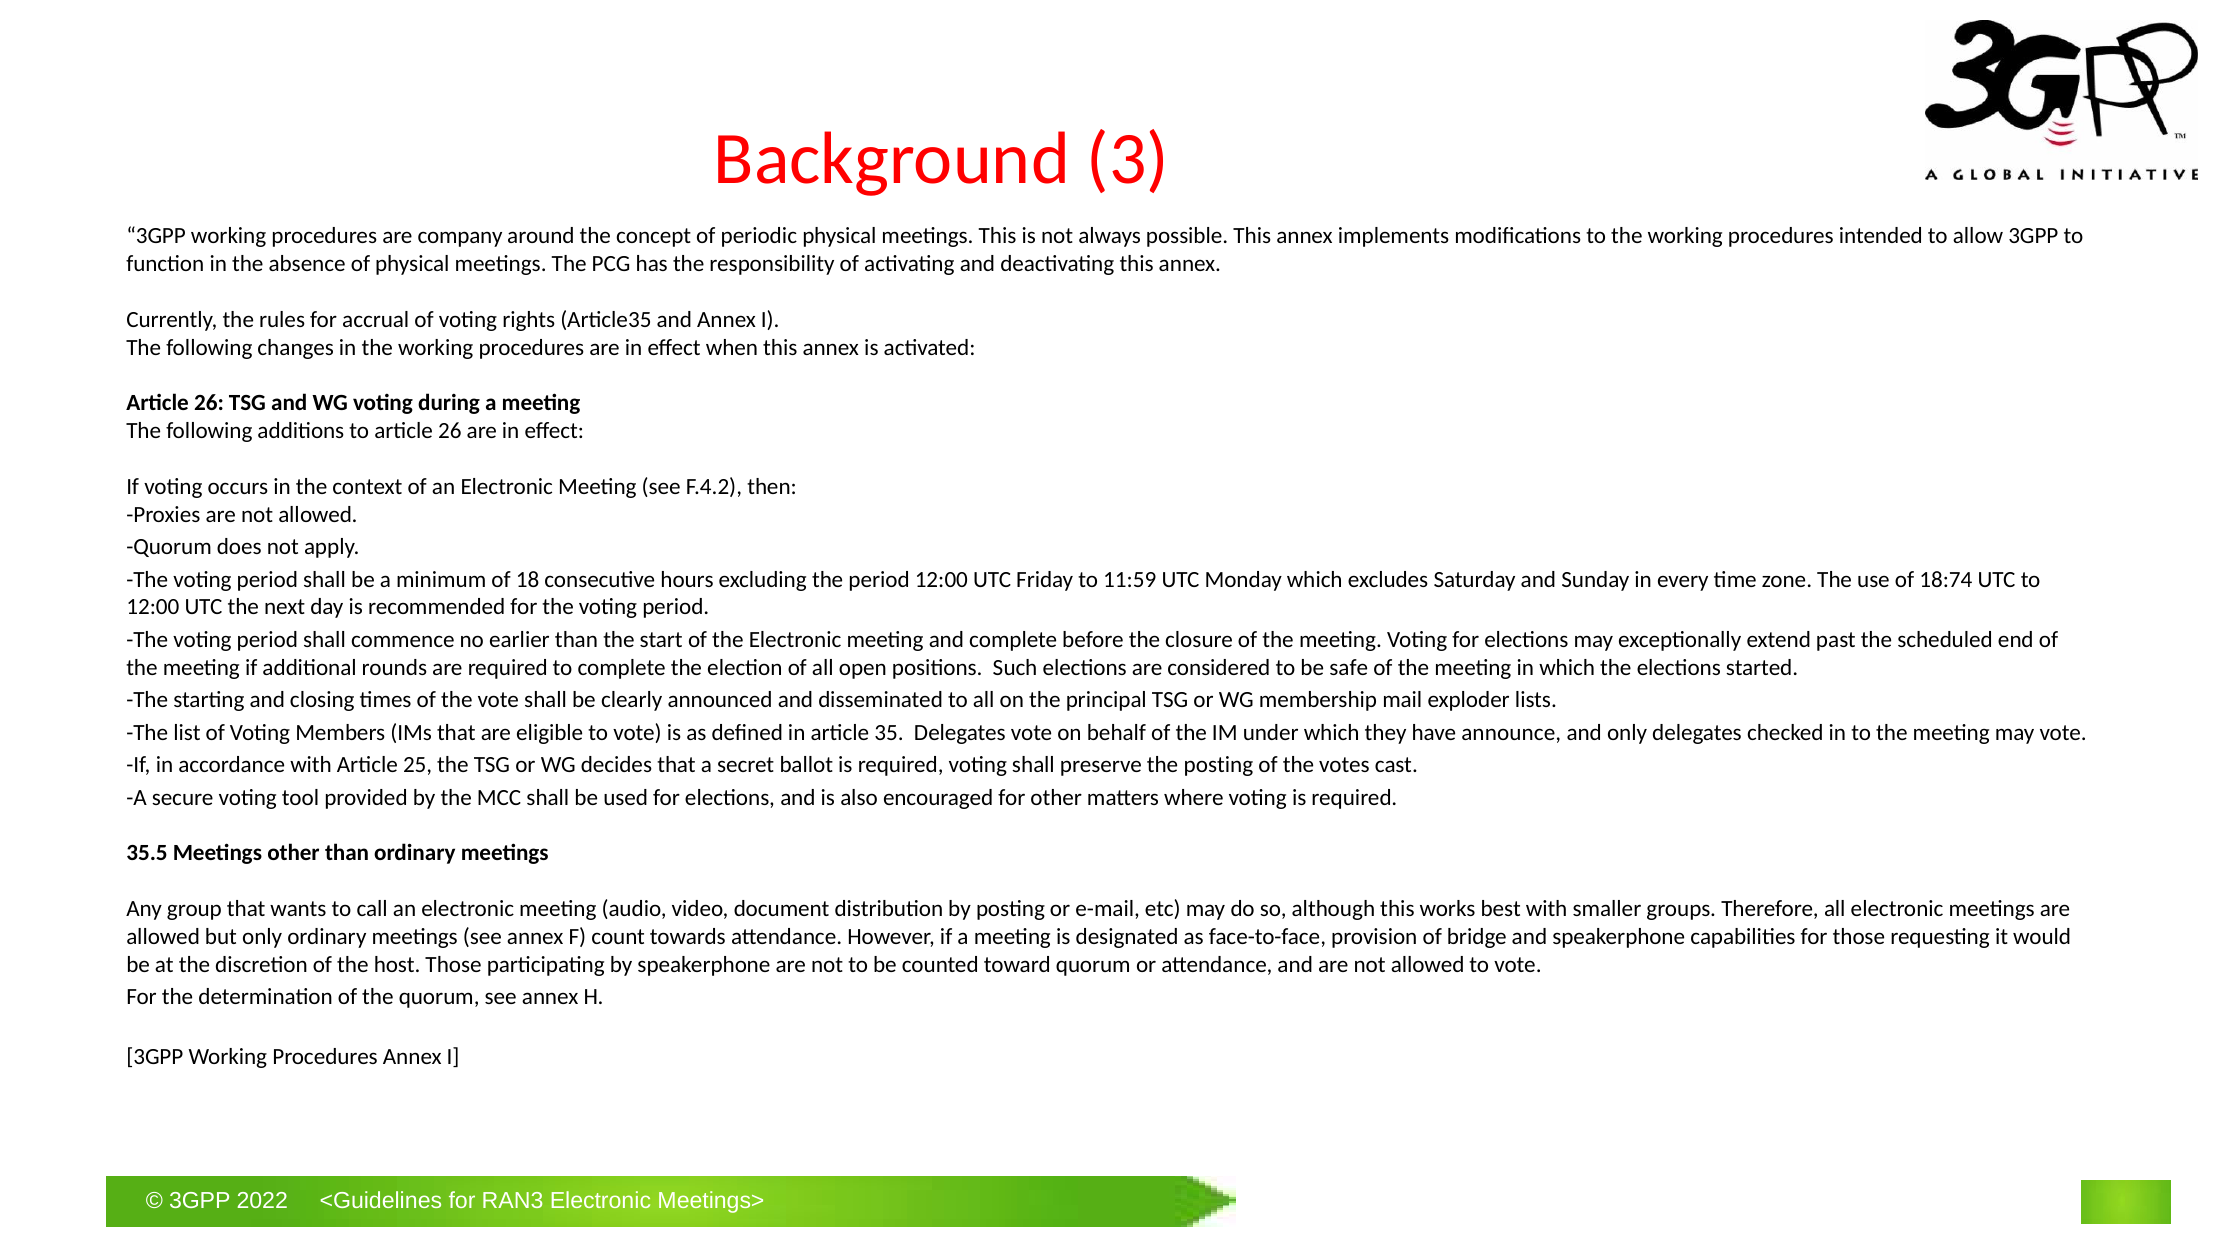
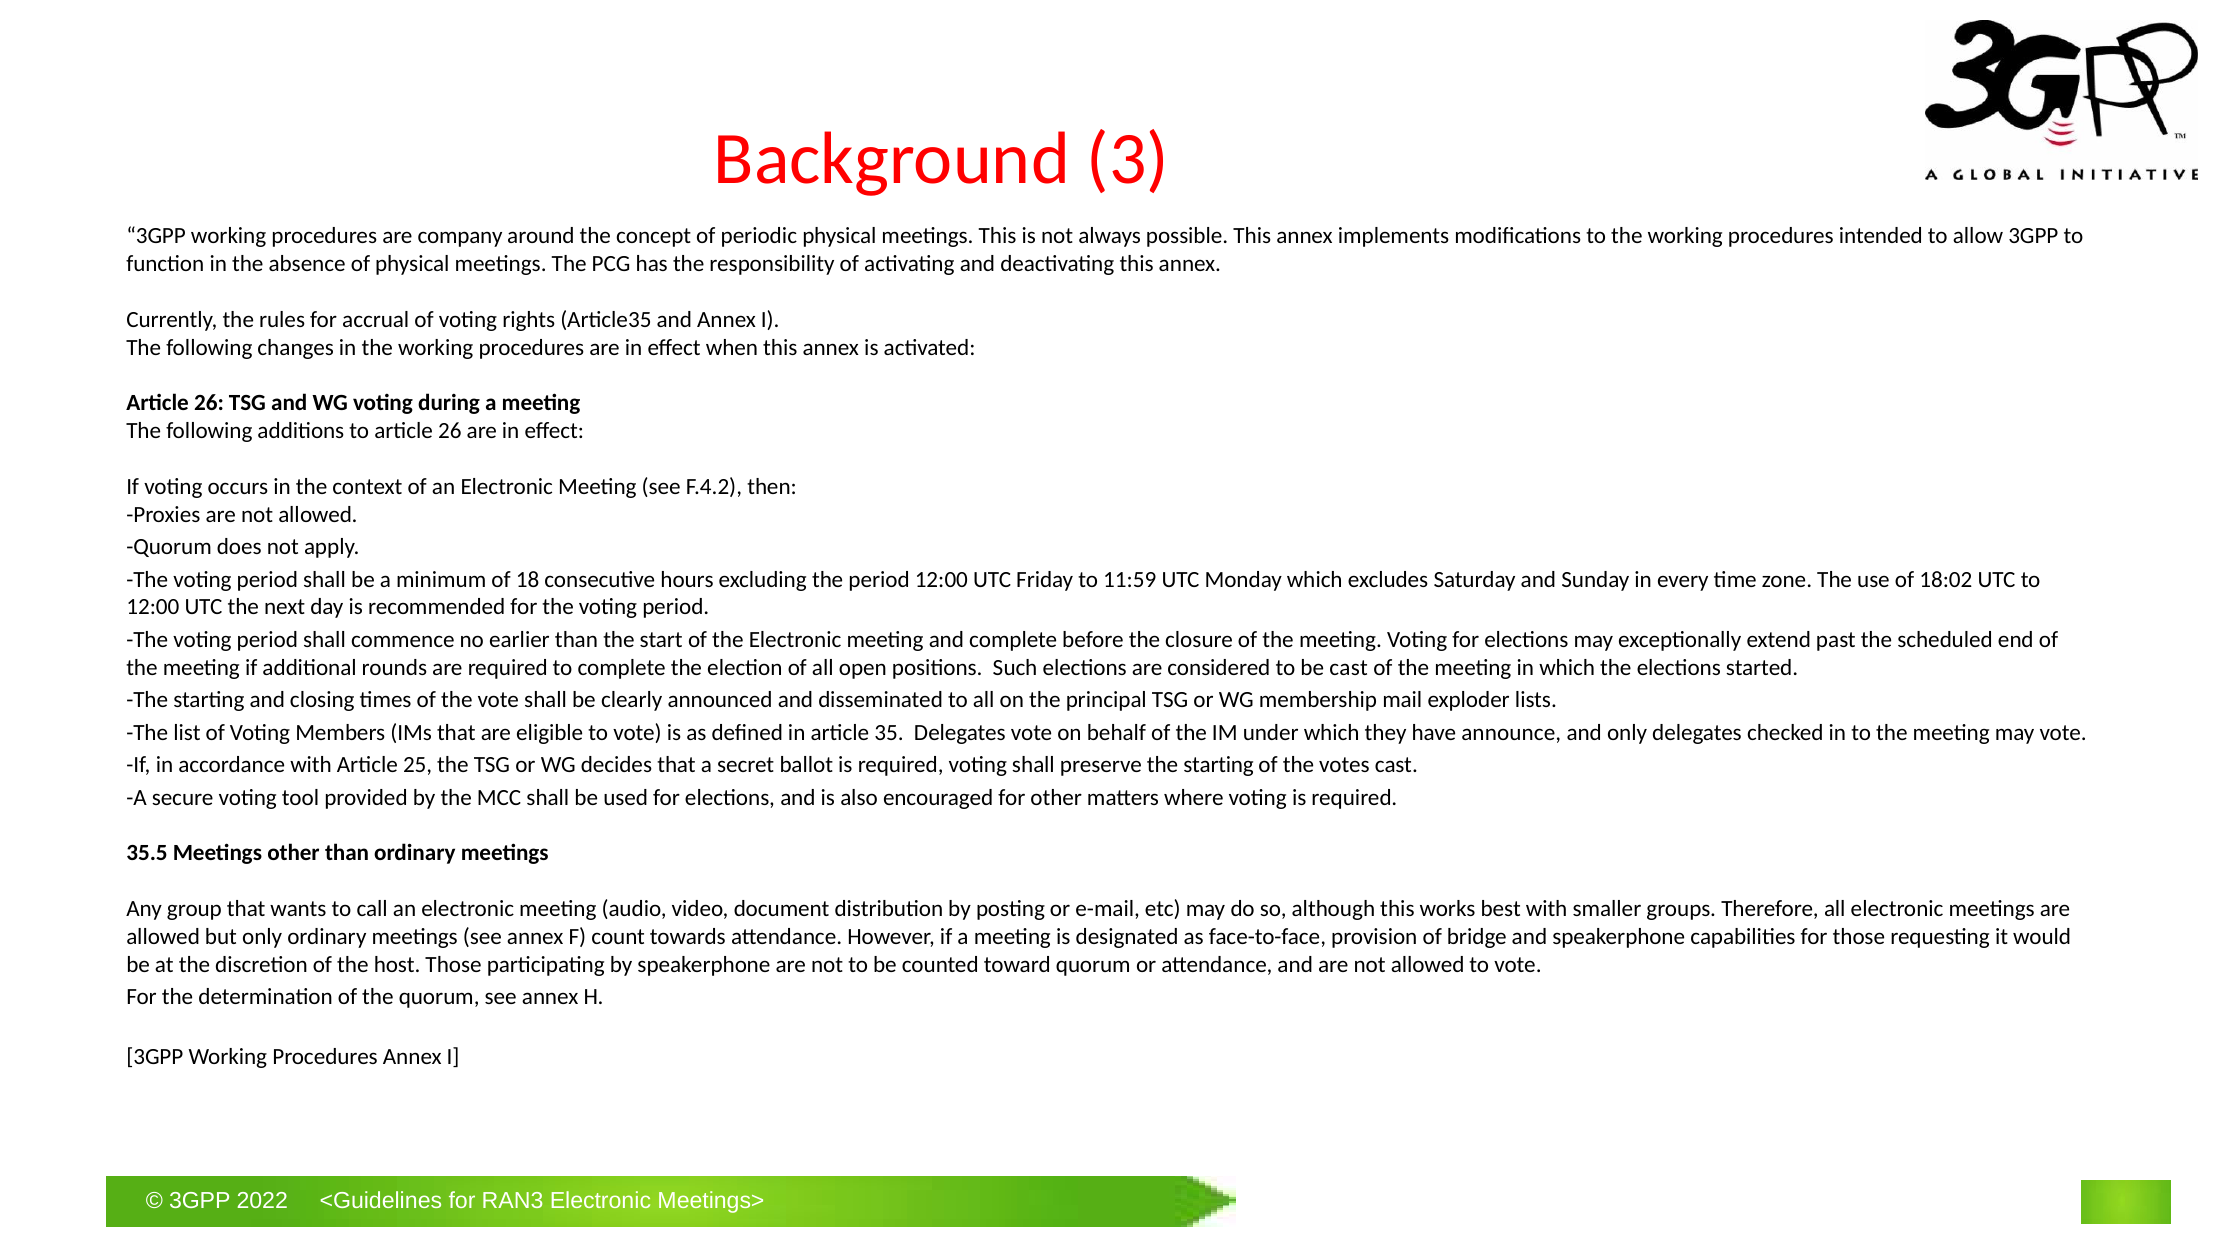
18:74: 18:74 -> 18:02
be safe: safe -> cast
preserve the posting: posting -> starting
